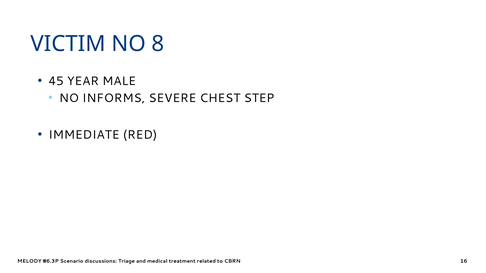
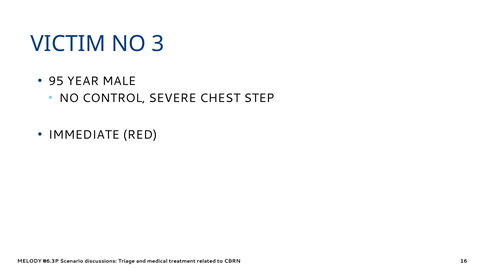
8: 8 -> 3
45: 45 -> 95
INFORMS: INFORMS -> CONTROL
